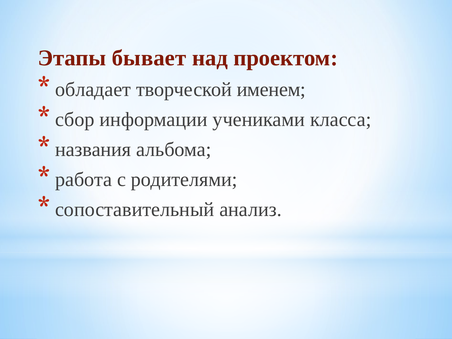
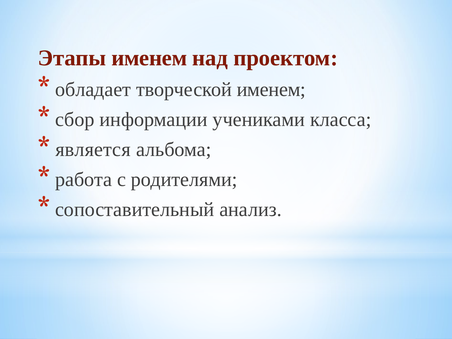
Этапы бывает: бывает -> именем
названия: названия -> является
